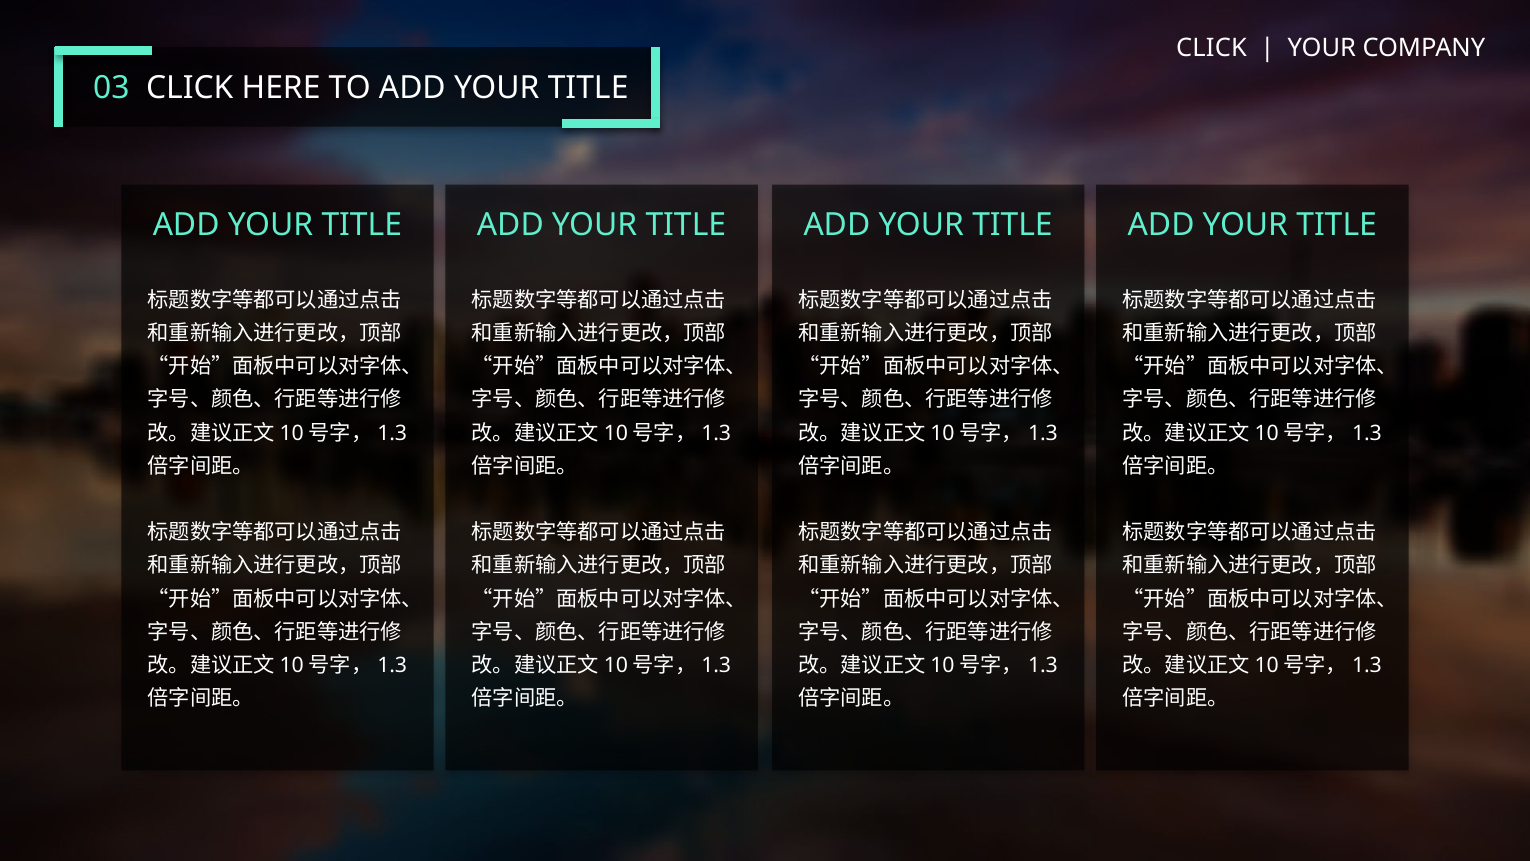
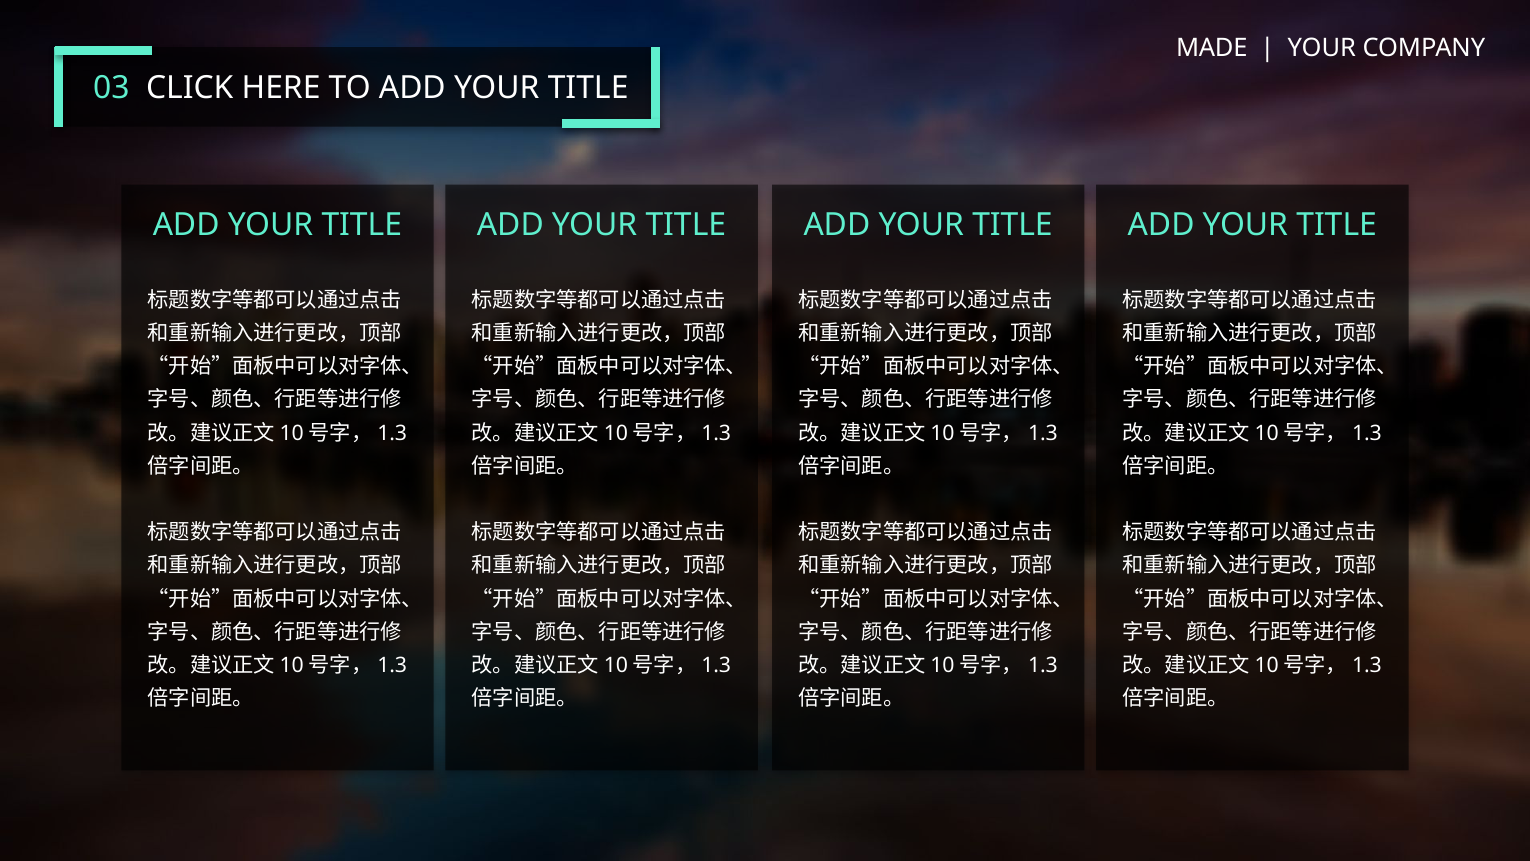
CLICK at (1211, 48): CLICK -> MADE
